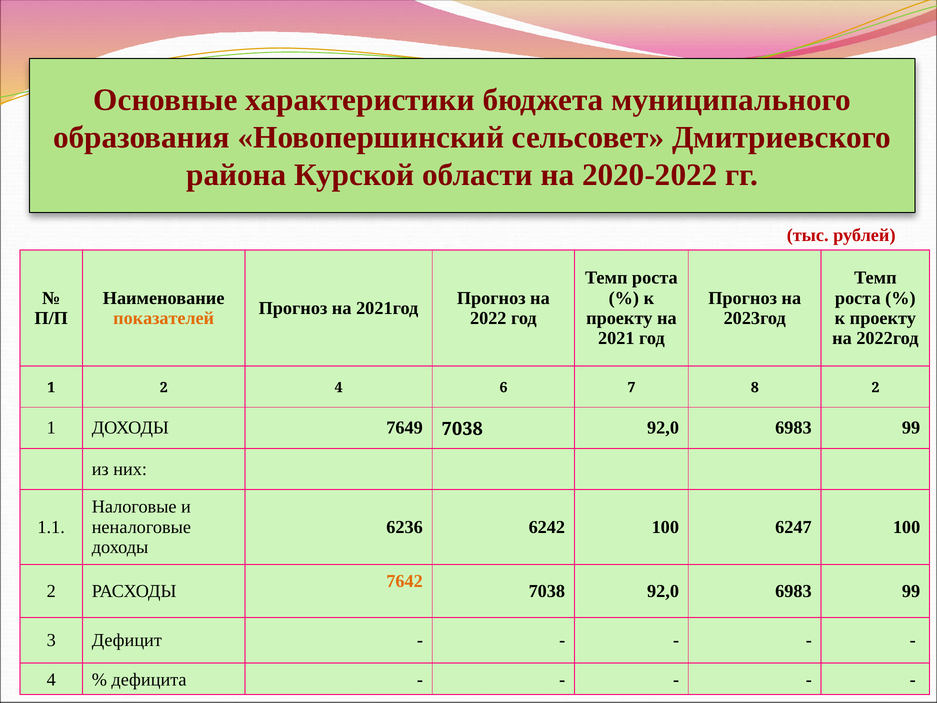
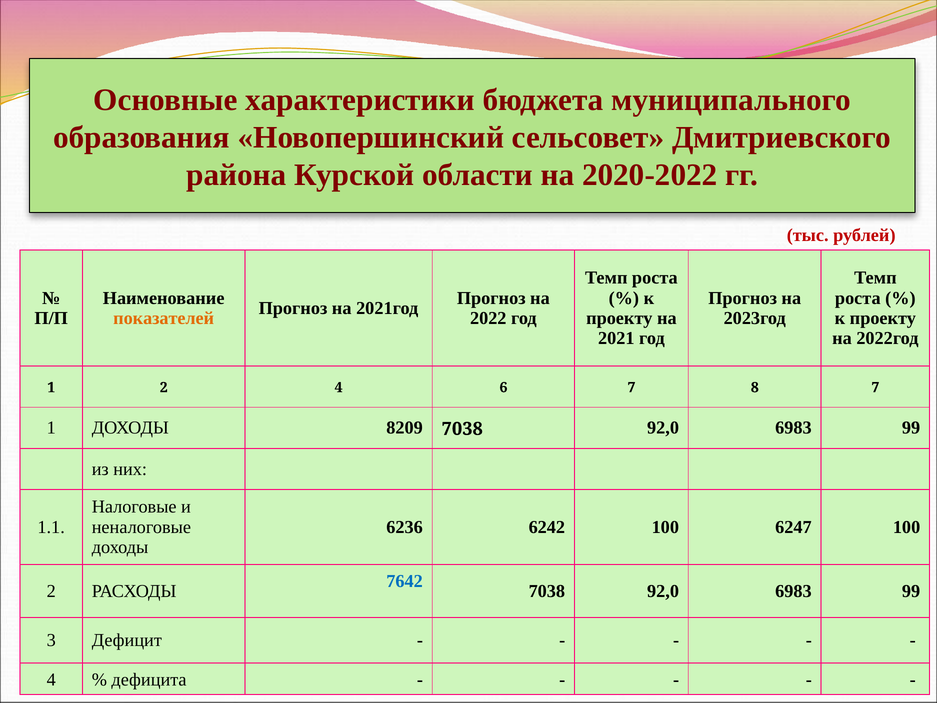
8 2: 2 -> 7
7649: 7649 -> 8209
7642 colour: orange -> blue
